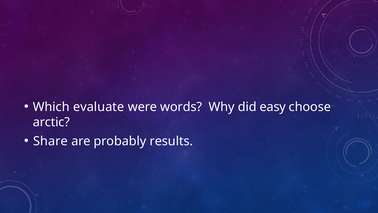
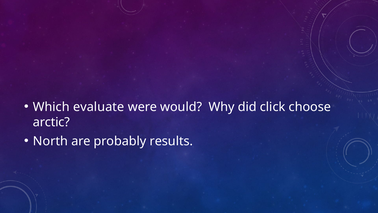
words: words -> would
easy: easy -> click
Share: Share -> North
